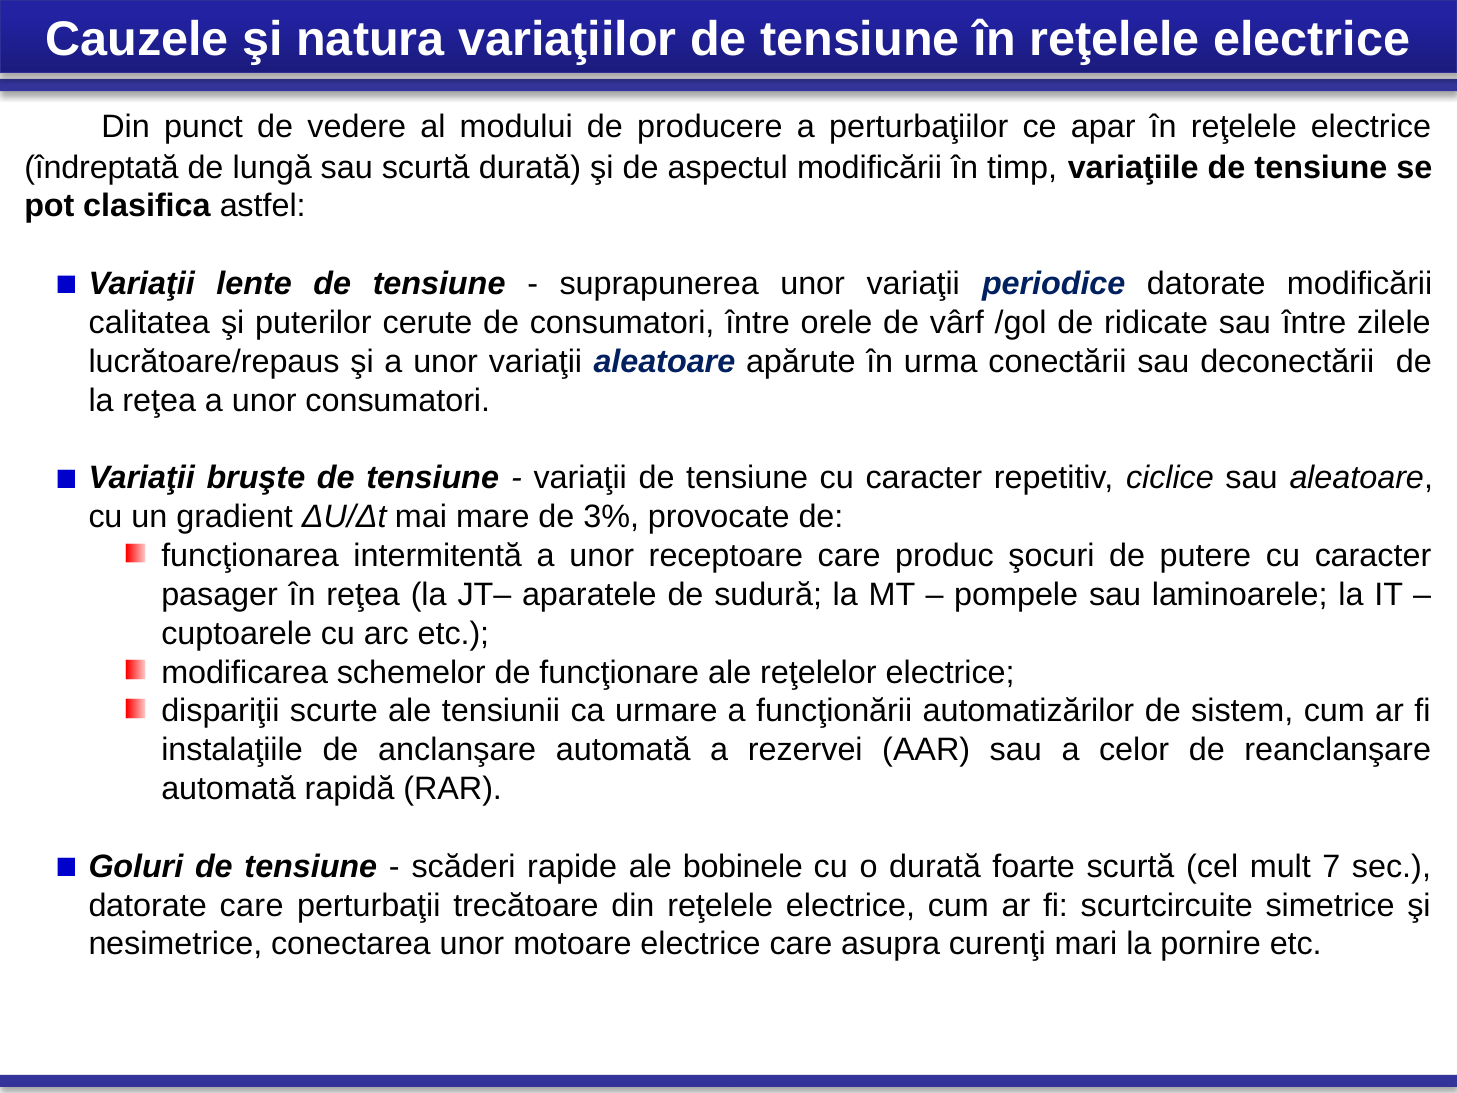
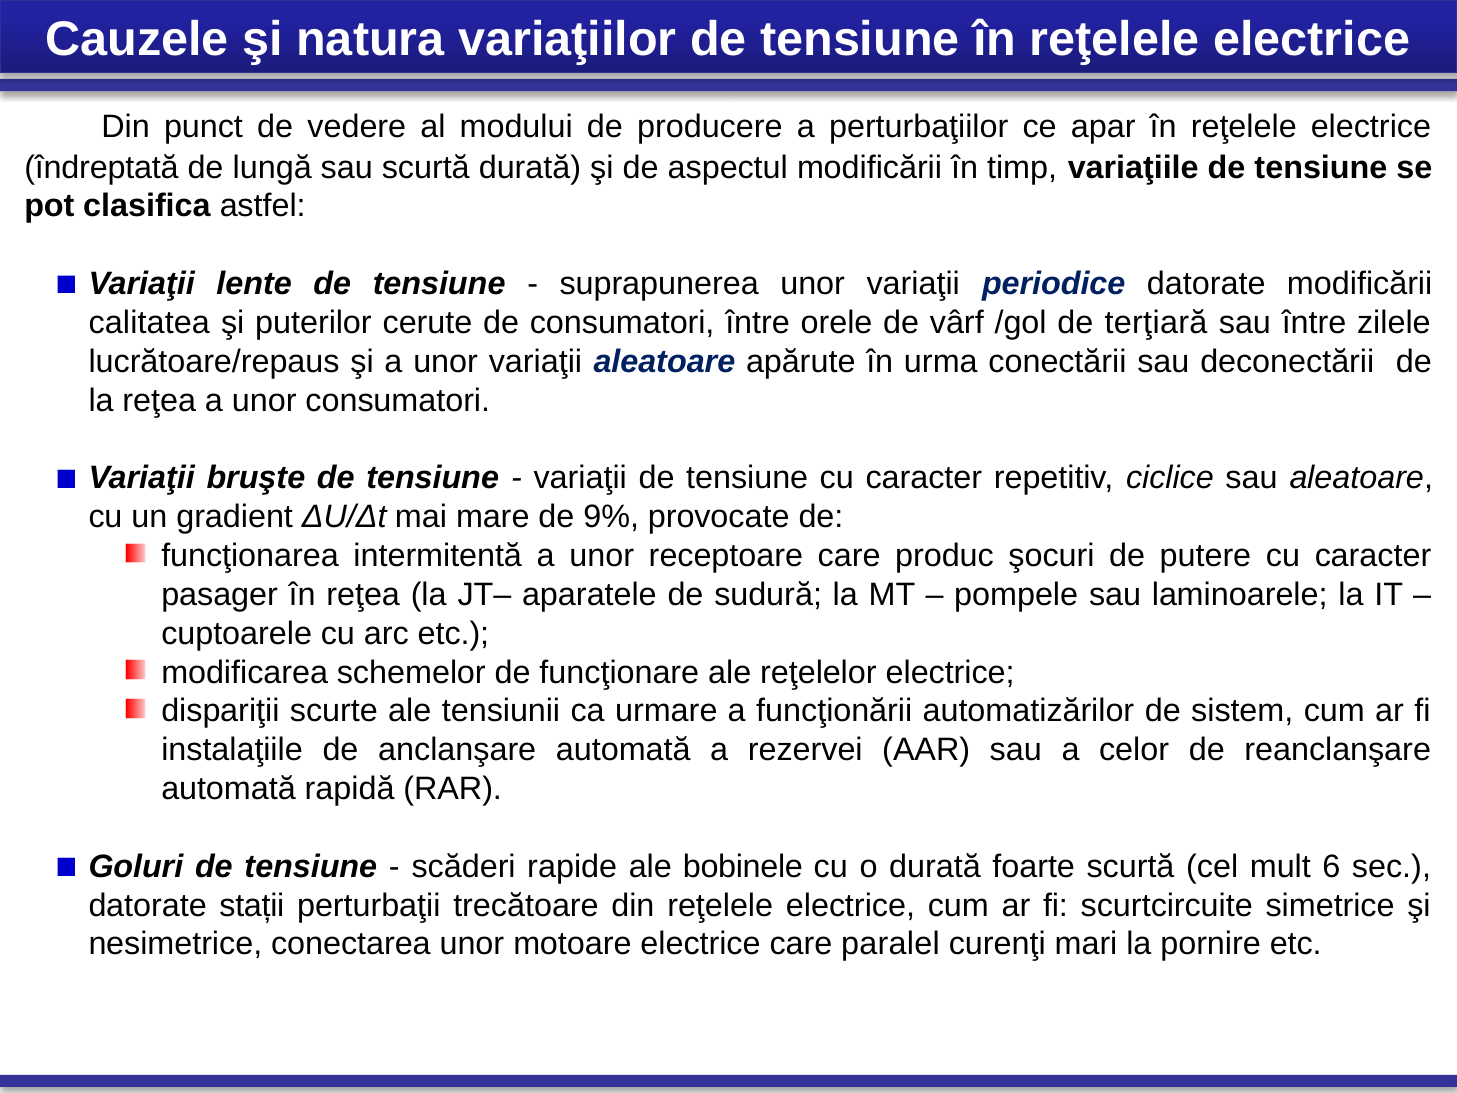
ridicate: ridicate -> terţiară
3%: 3% -> 9%
7: 7 -> 6
datorate care: care -> stații
asupra: asupra -> paralel
